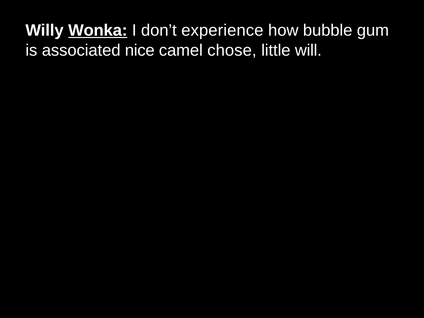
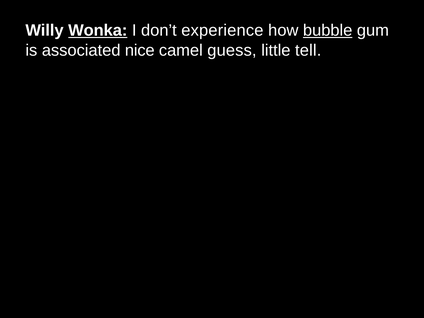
bubble underline: none -> present
chose: chose -> guess
will: will -> tell
